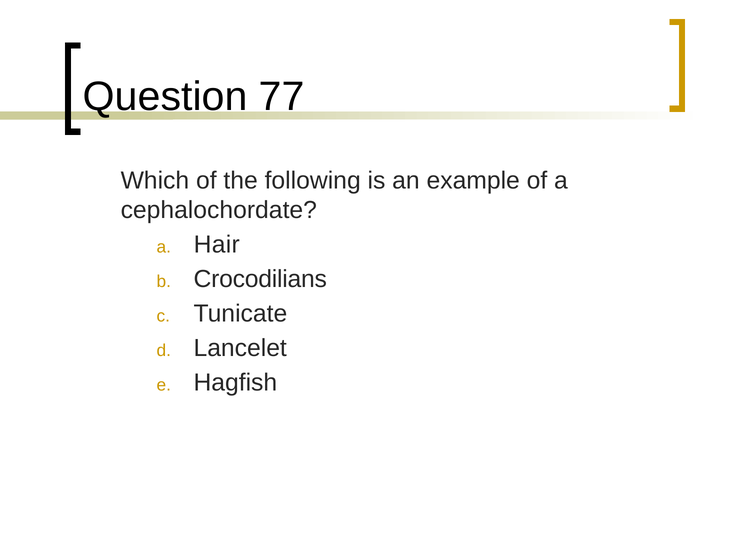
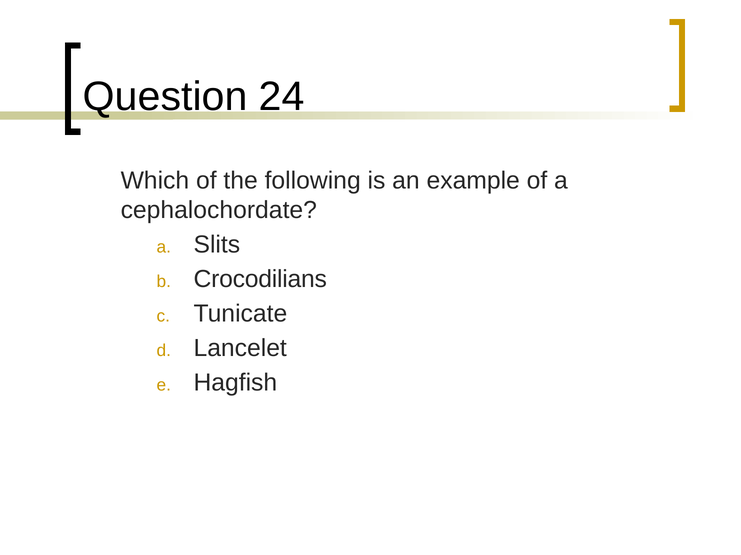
77: 77 -> 24
Hair: Hair -> Slits
